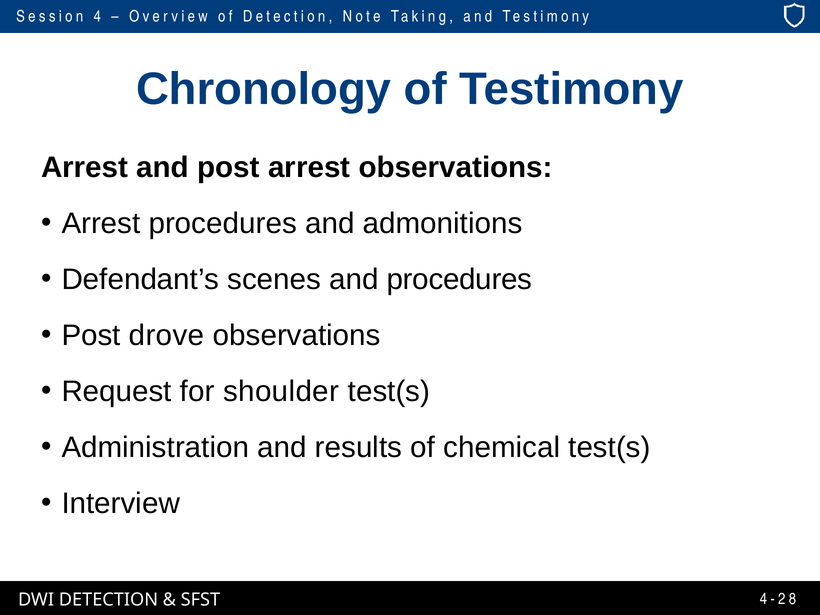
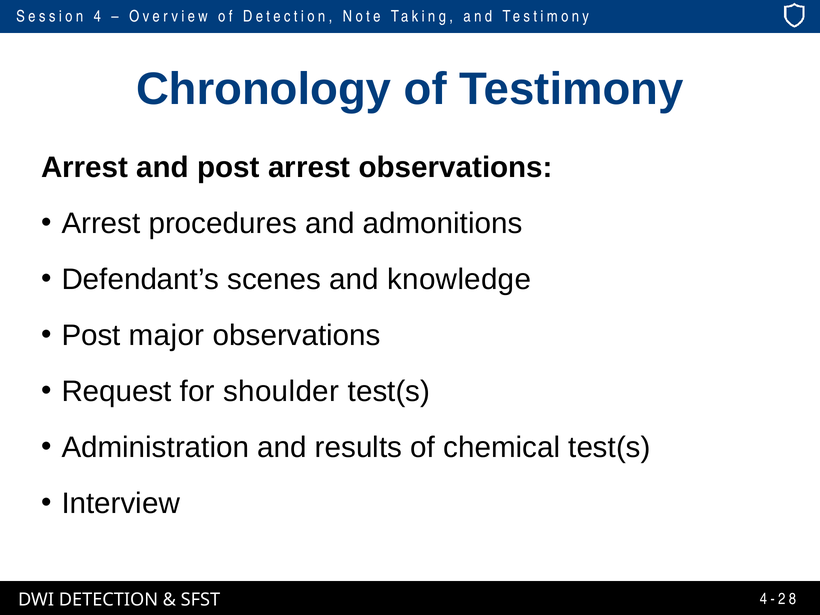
and procedures: procedures -> knowledge
drove: drove -> major
